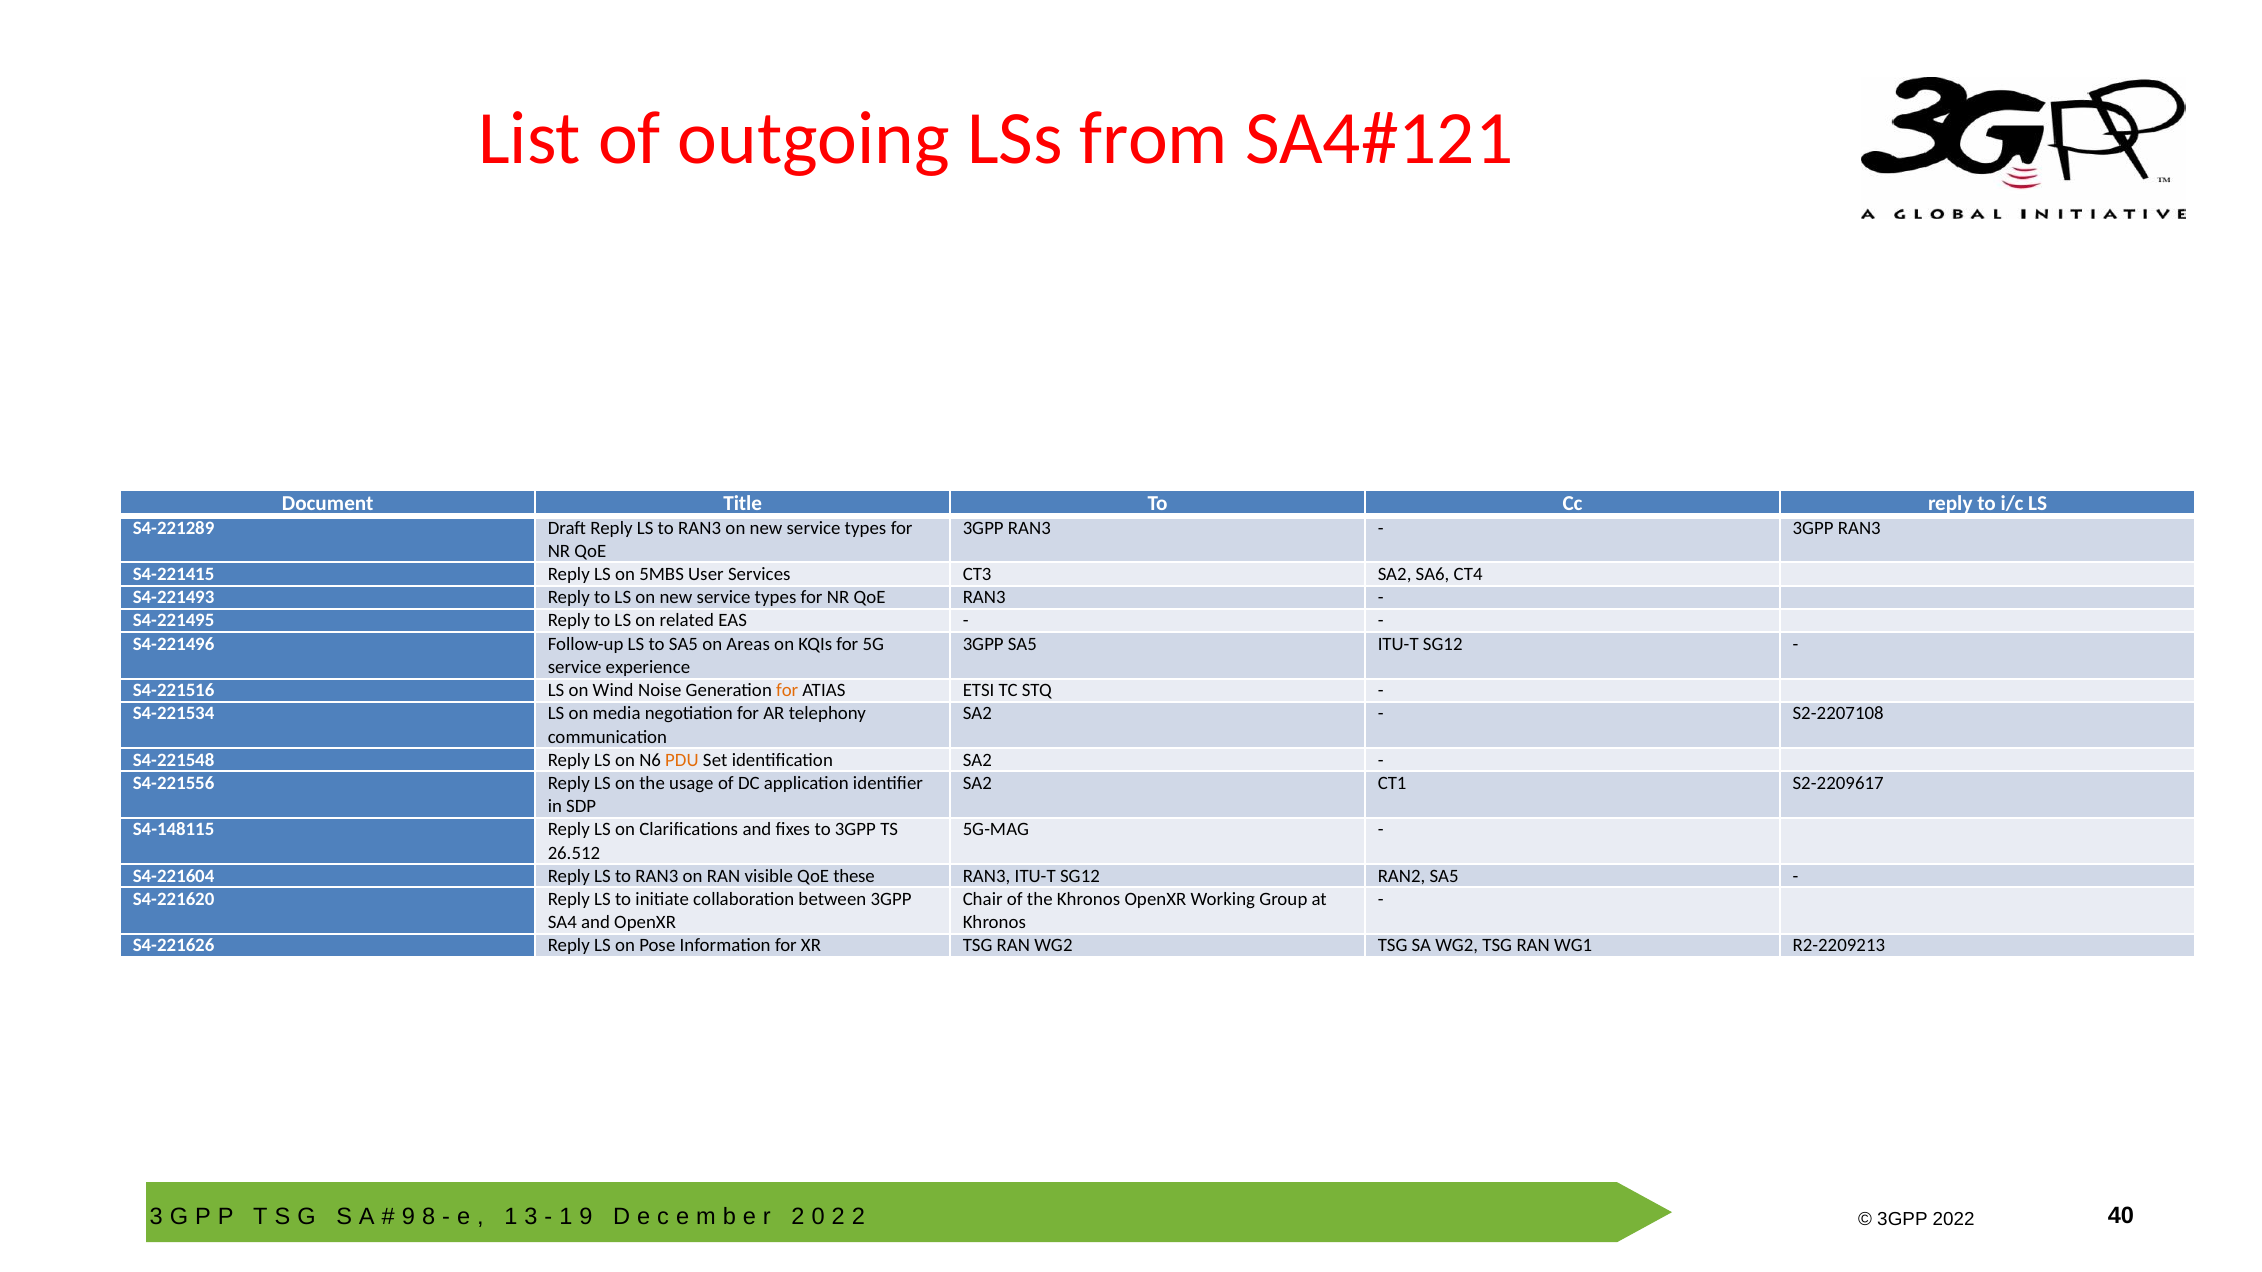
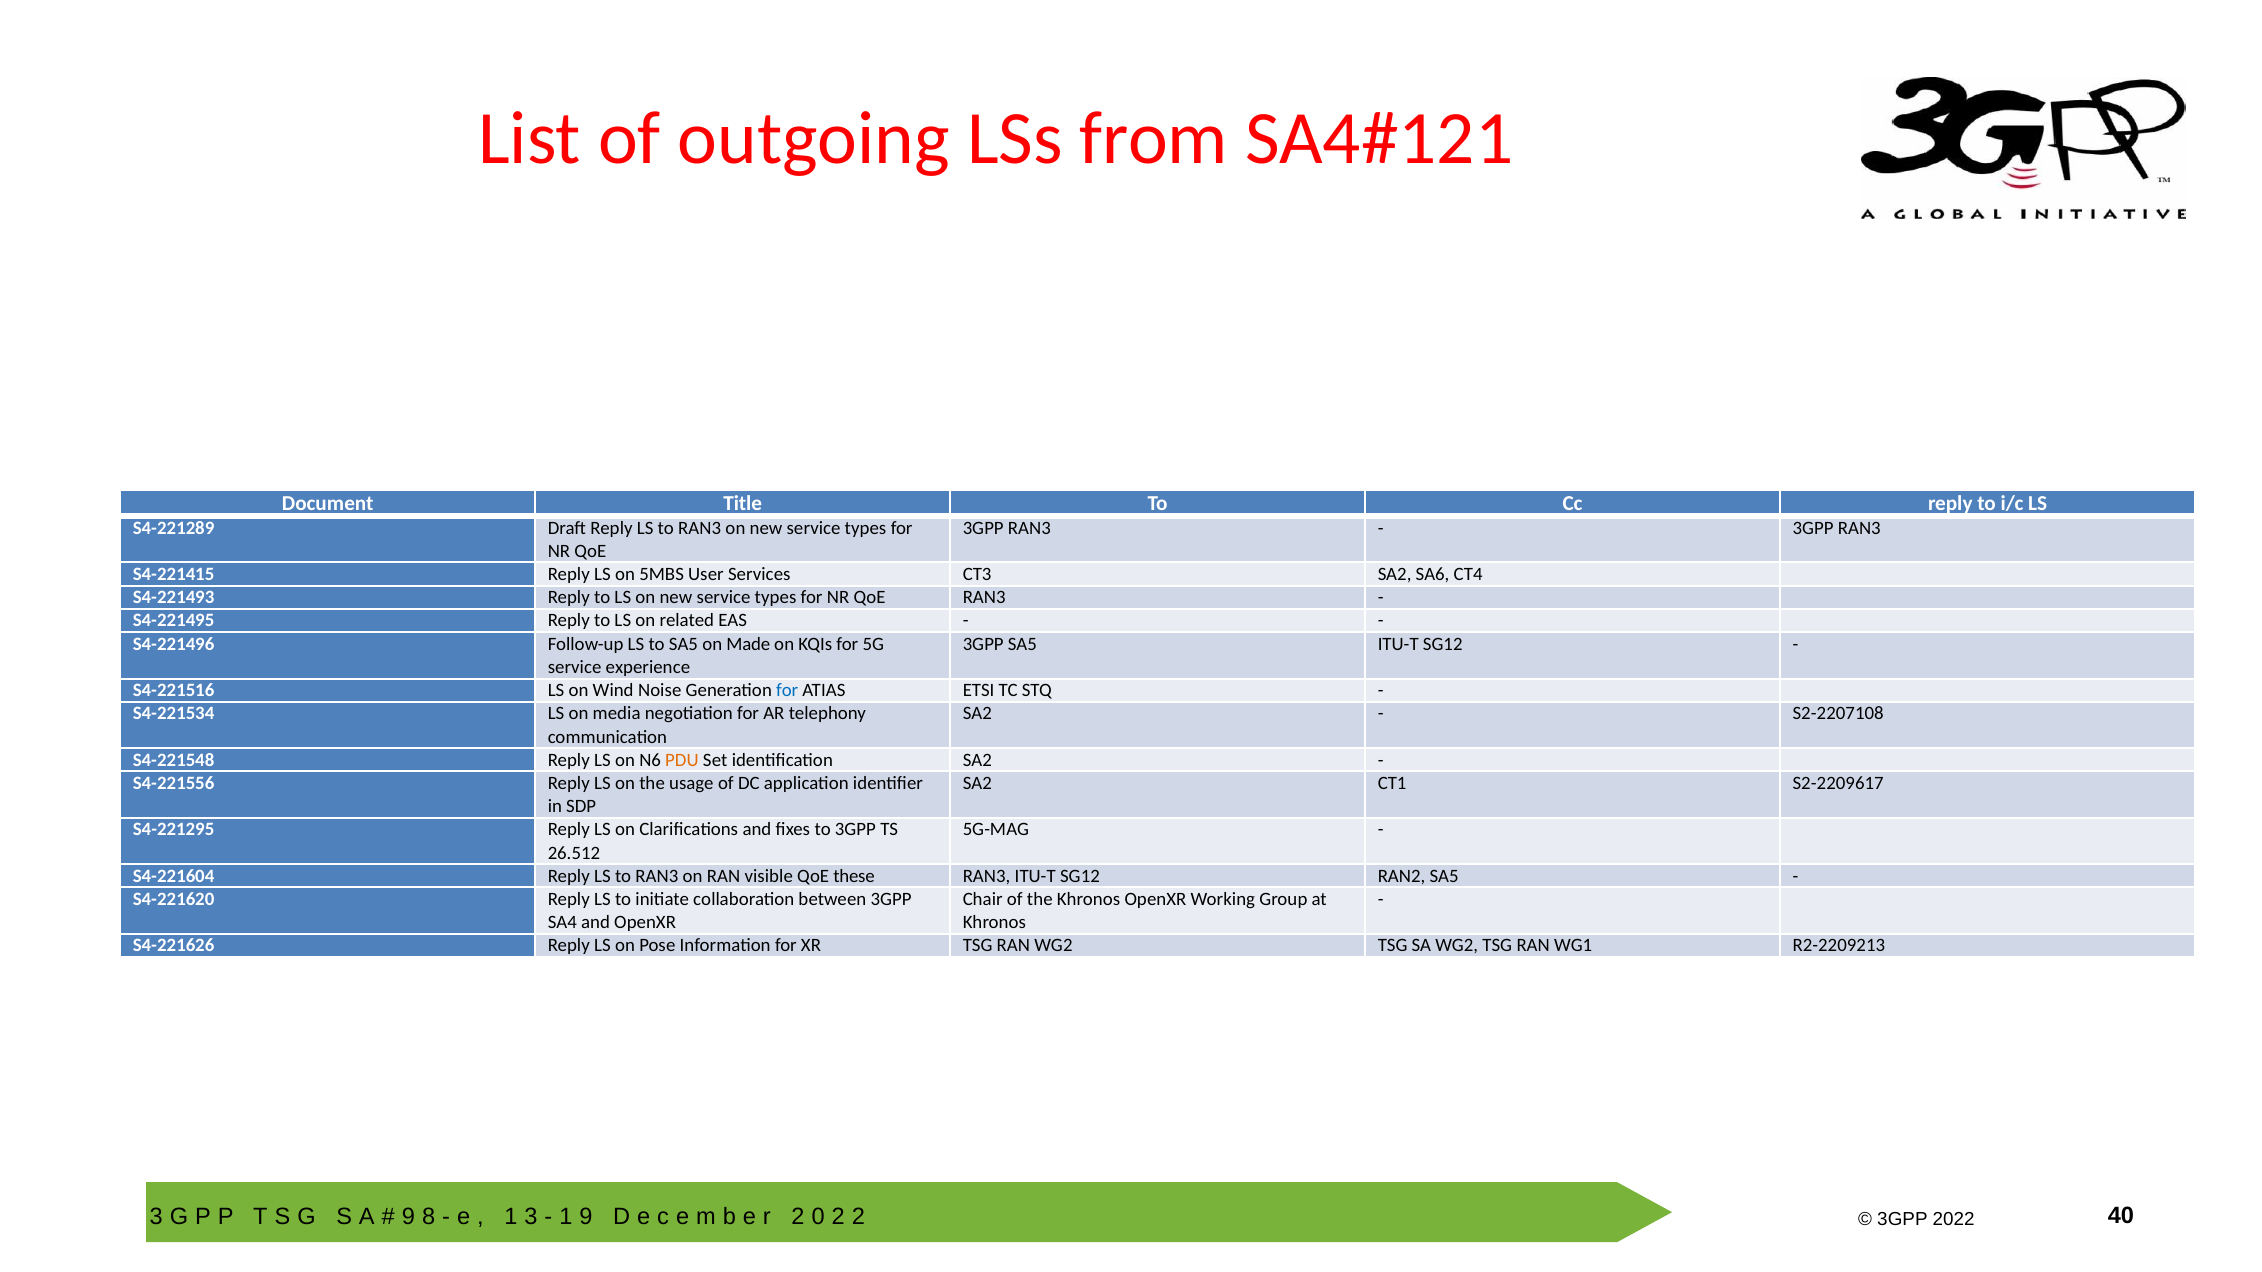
Areas: Areas -> Made
for at (787, 691) colour: orange -> blue
S4-148115: S4-148115 -> S4-221295
